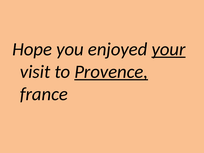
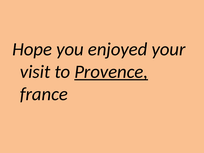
your underline: present -> none
